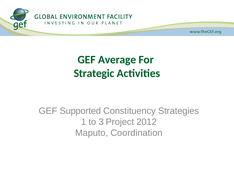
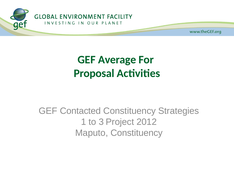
Strategic: Strategic -> Proposal
Supported: Supported -> Contacted
Maputo Coordination: Coordination -> Constituency
